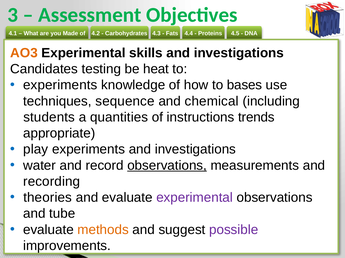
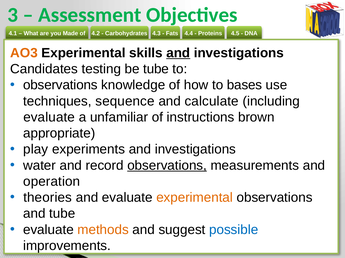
and at (178, 53) underline: none -> present
be heat: heat -> tube
experiments at (60, 85): experiments -> observations
chemical: chemical -> calculate
students at (49, 118): students -> evaluate
quantities: quantities -> unfamiliar
trends: trends -> brown
recording: recording -> operation
experimental at (195, 198) colour: purple -> orange
possible colour: purple -> blue
